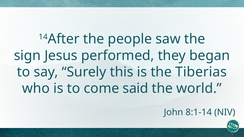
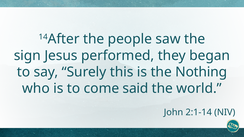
Tiberias: Tiberias -> Nothing
8:1-14: 8:1-14 -> 2:1-14
